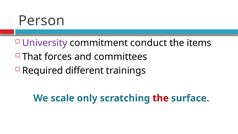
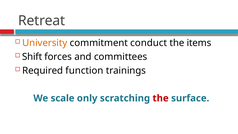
Person: Person -> Retreat
University colour: purple -> orange
That: That -> Shift
different: different -> function
